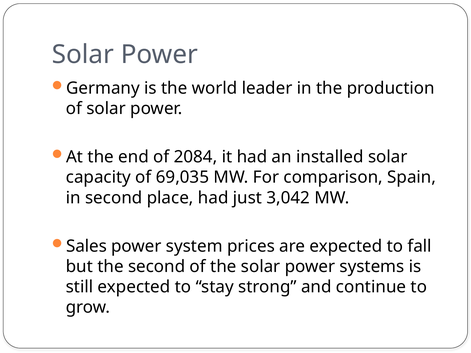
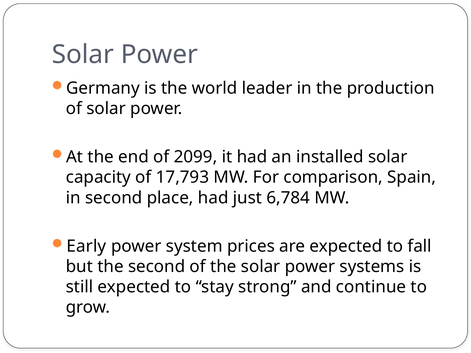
2084: 2084 -> 2099
69,035: 69,035 -> 17,793
3,042: 3,042 -> 6,784
Sales: Sales -> Early
